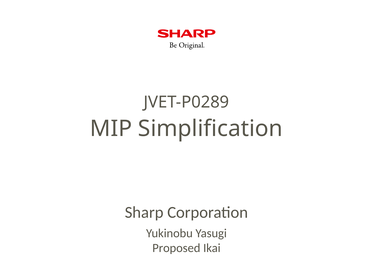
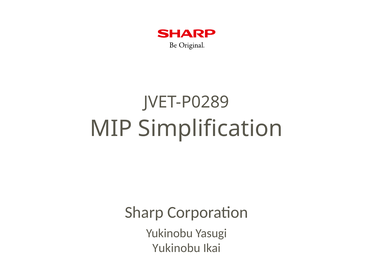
Proposed at (176, 248): Proposed -> Yukinobu
